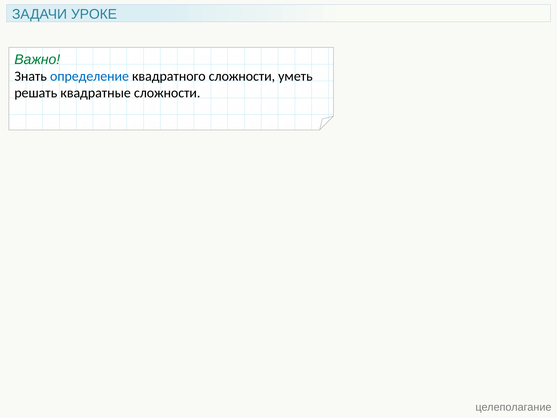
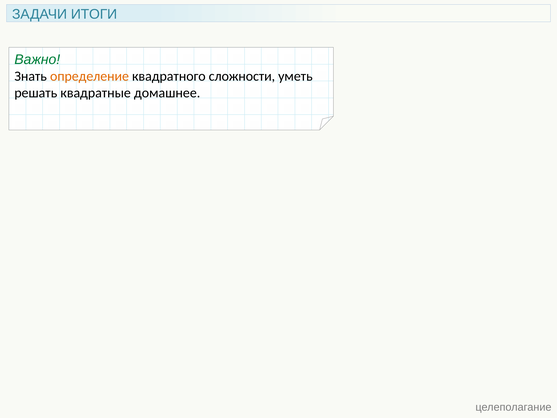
УРОКЕ: УРОКЕ -> ИТОГИ
определение colour: blue -> orange
квадратные сложности: сложности -> домашнее
